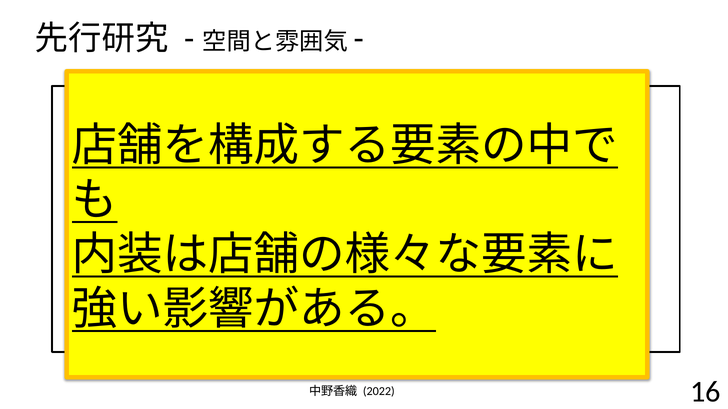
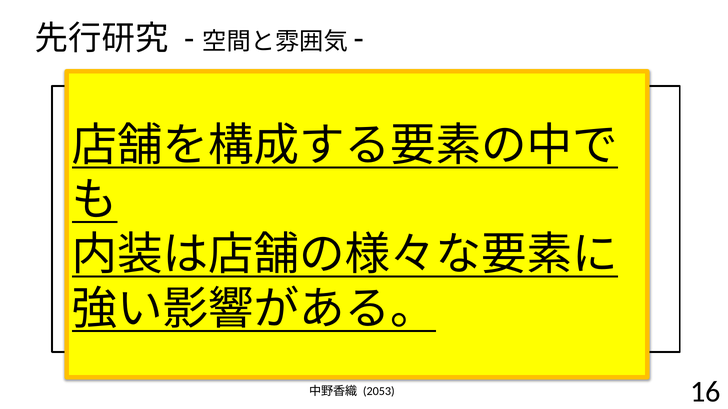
2022: 2022 -> 2053
